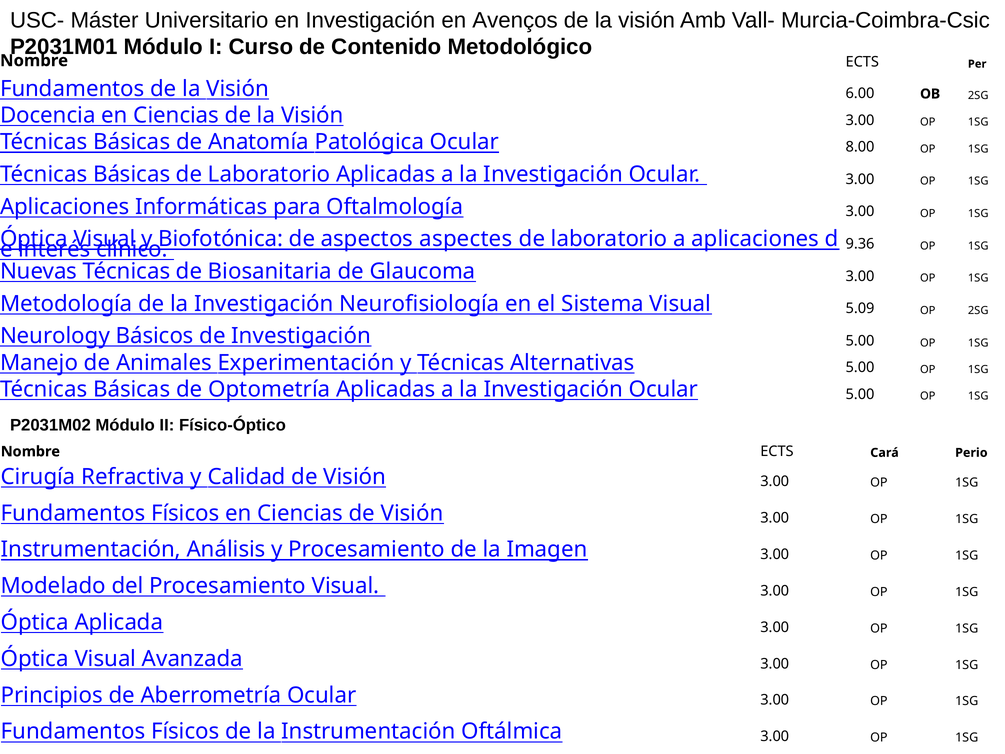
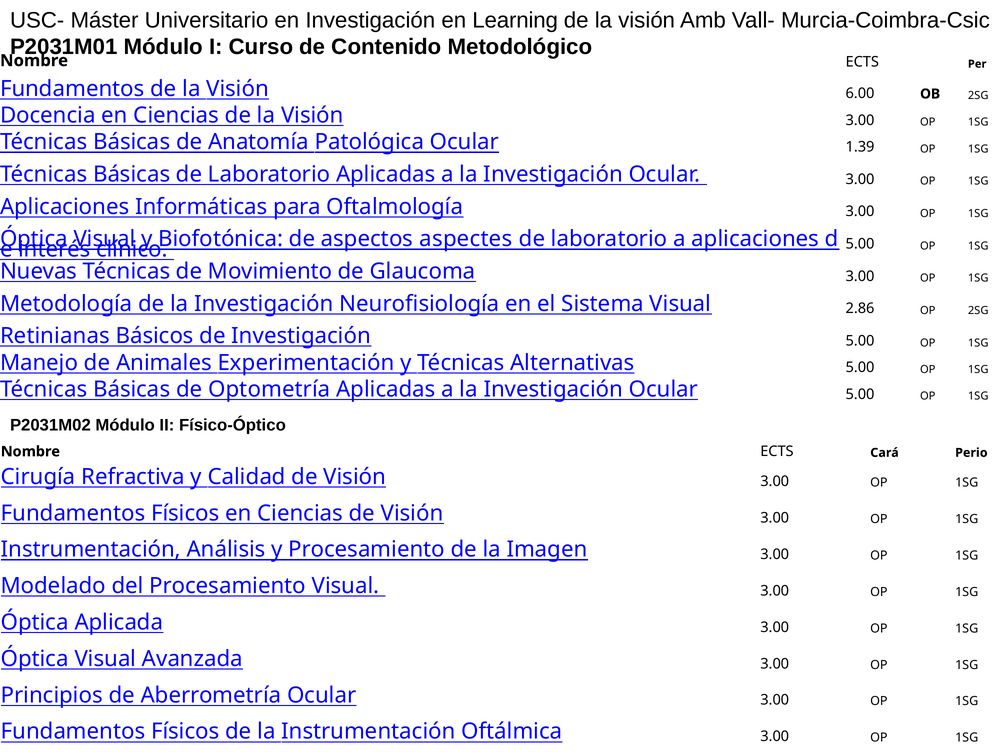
Avenços: Avenços -> Learning
8.00: 8.00 -> 1.39
9.36 at (860, 244): 9.36 -> 5.00
Biosanitaria: Biosanitaria -> Movimiento
5.09: 5.09 -> 2.86
Neurology: Neurology -> Retinianas
